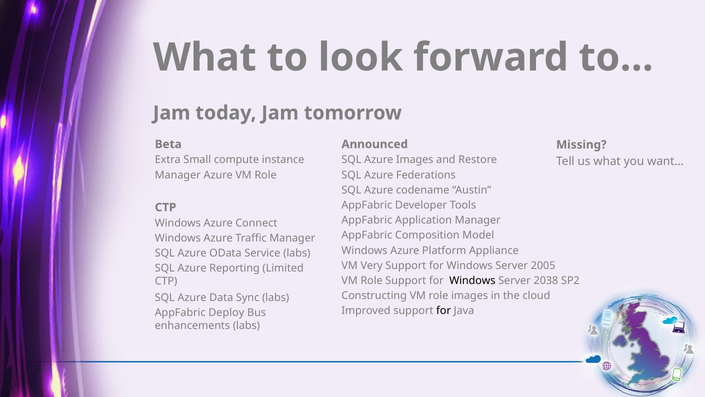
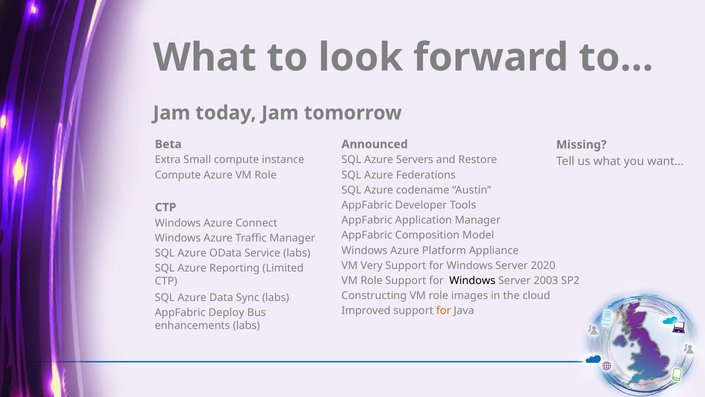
Azure Images: Images -> Servers
Manager at (178, 175): Manager -> Compute
2005: 2005 -> 2020
2038: 2038 -> 2003
for at (444, 311) colour: black -> orange
